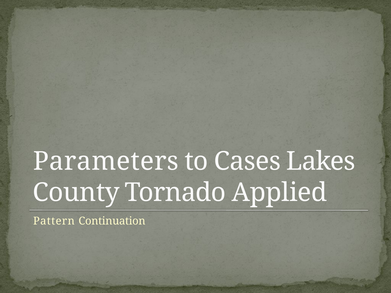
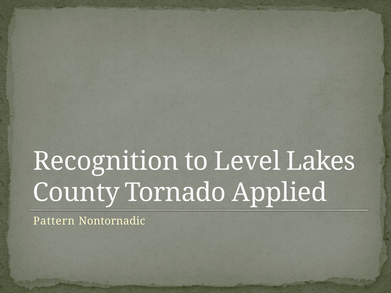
Parameters: Parameters -> Recognition
Cases: Cases -> Level
Continuation: Continuation -> Nontornadic
